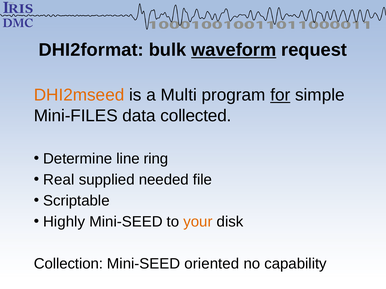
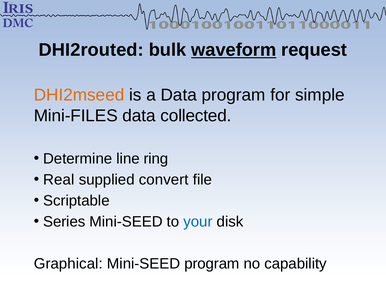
DHI2format: DHI2format -> DHI2routed
a Multi: Multi -> Data
for underline: present -> none
needed: needed -> convert
Highly: Highly -> Series
your colour: orange -> blue
Collection: Collection -> Graphical
Mini-SEED oriented: oriented -> program
